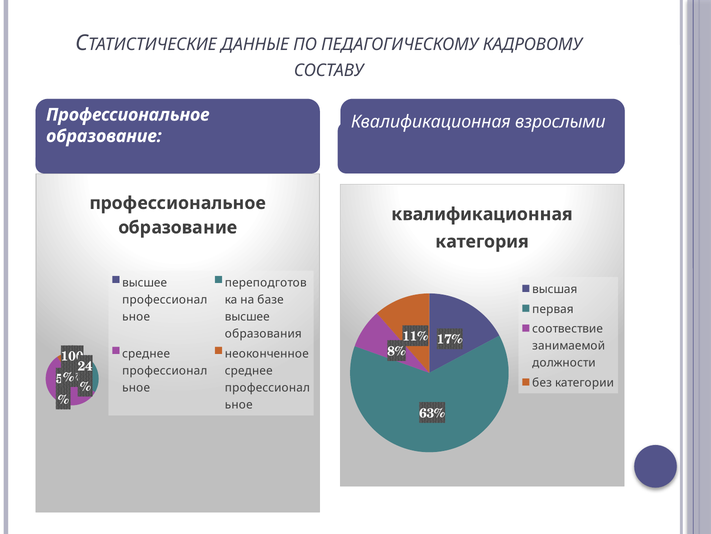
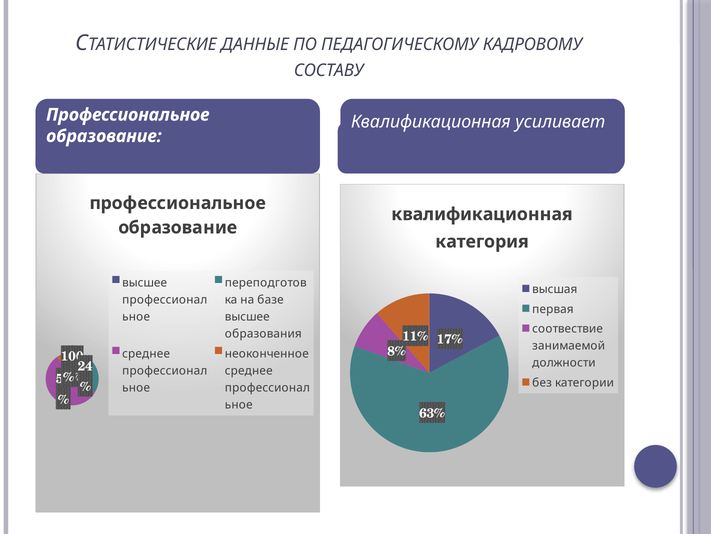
взрослыми: взрослыми -> усиливает
